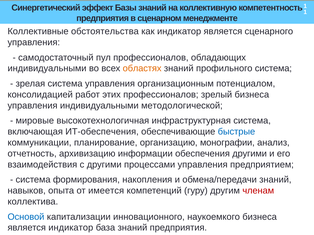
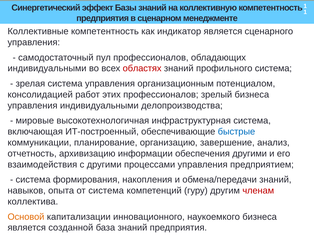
Коллективные обстоятельства: обстоятельства -> компетентность
областях colour: orange -> red
методологической: методологической -> делопроизводства
ИТ-обеспечения: ИТ-обеспечения -> ИТ-построенный
монографии: монографии -> завершение
от имеется: имеется -> система
Основой colour: blue -> orange
является индикатор: индикатор -> созданной
